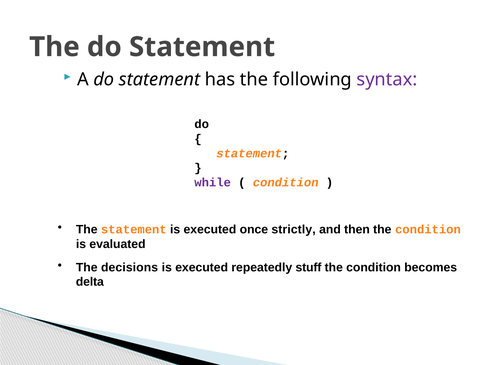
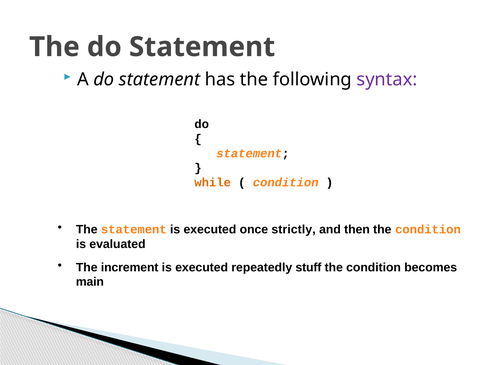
while colour: purple -> orange
decisions: decisions -> increment
delta: delta -> main
